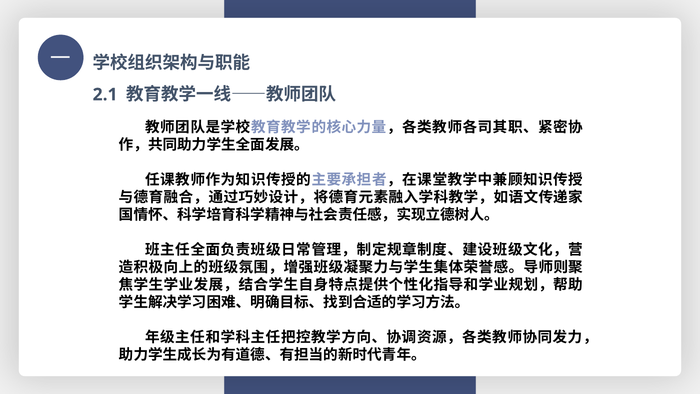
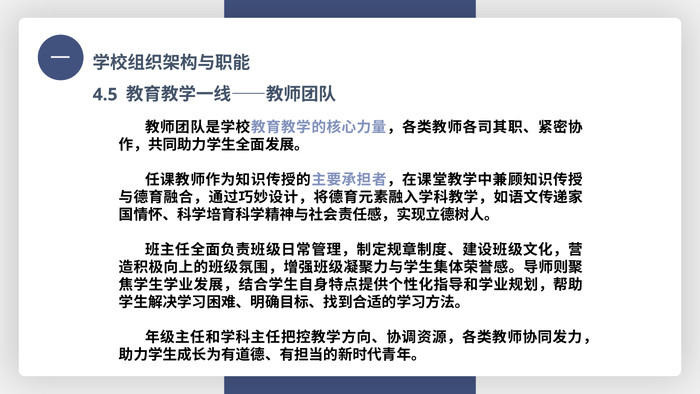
2.1: 2.1 -> 4.5
